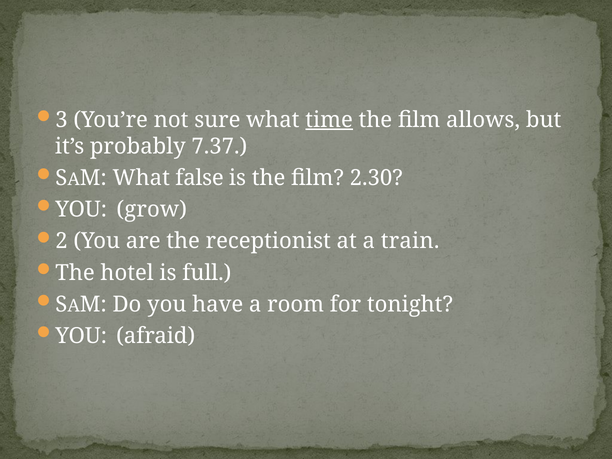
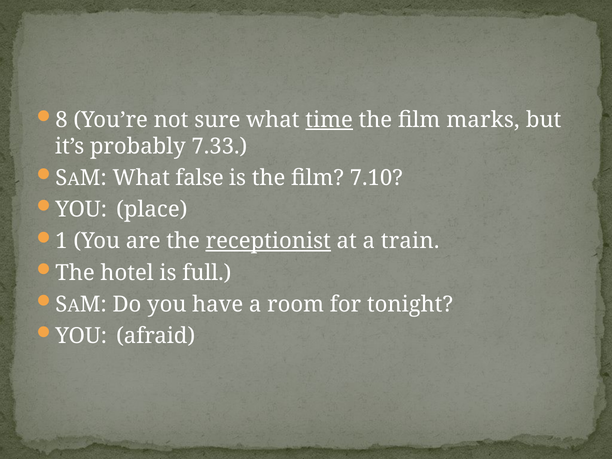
3: 3 -> 8
allows: allows -> marks
7.37: 7.37 -> 7.33
2.30: 2.30 -> 7.10
grow: grow -> place
2: 2 -> 1
receptionist underline: none -> present
